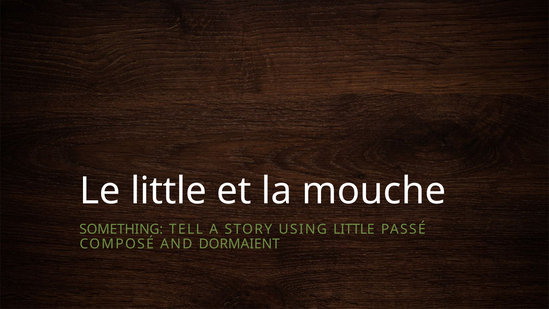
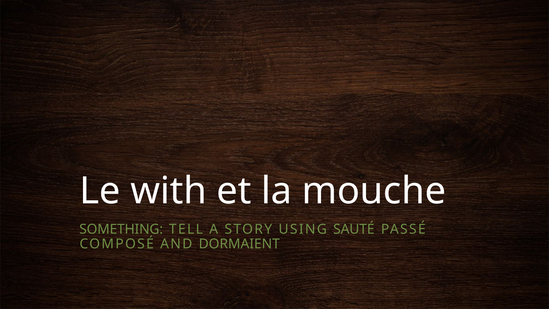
Le little: little -> with
USING LITTLE: LITTLE -> SAUTÉ
